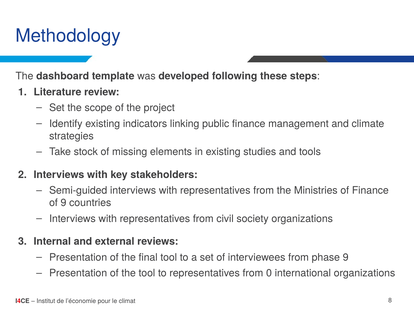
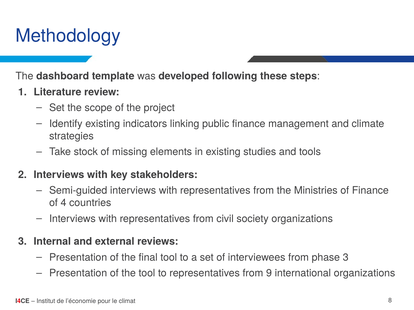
of 9: 9 -> 4
phase 9: 9 -> 3
0: 0 -> 9
